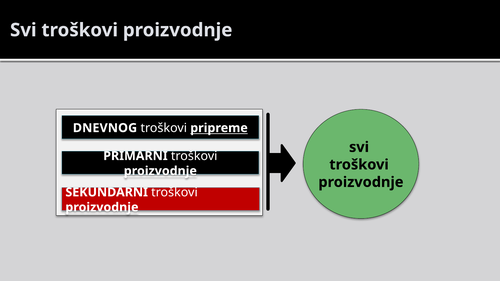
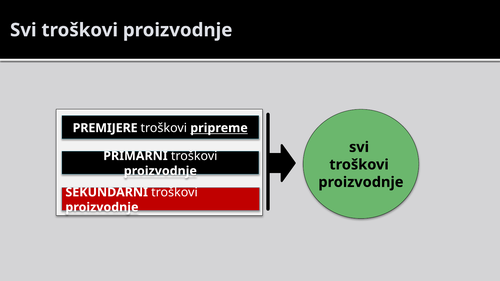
DNEVNOG: DNEVNOG -> PREMIJERE
